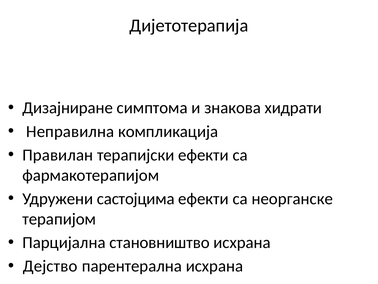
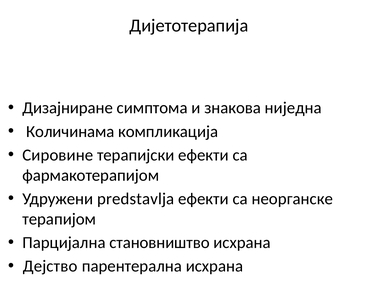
хидрати: хидрати -> ниједна
Неправилна: Неправилна -> Количинама
Правилан: Правилан -> Сировине
састојцима: састојцима -> predstavlja
